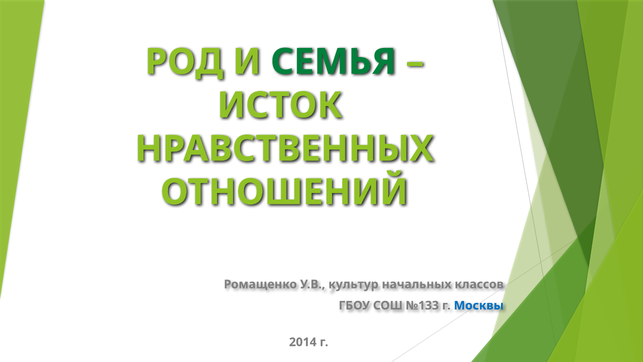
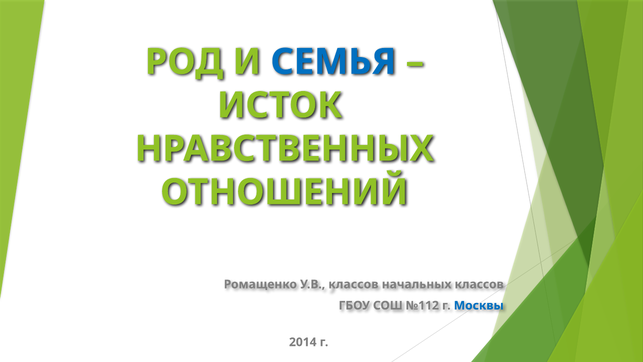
СЕМЬЯ colour: green -> blue
У.В культур: культур -> классов
№133: №133 -> №112
